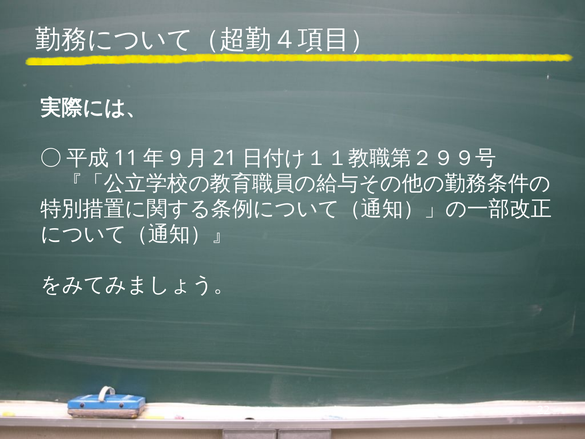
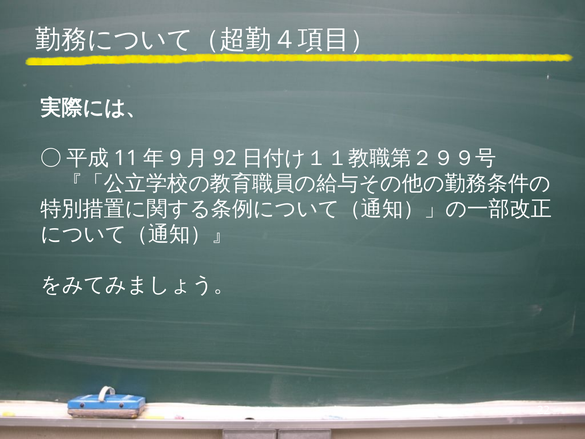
21: 21 -> 92
